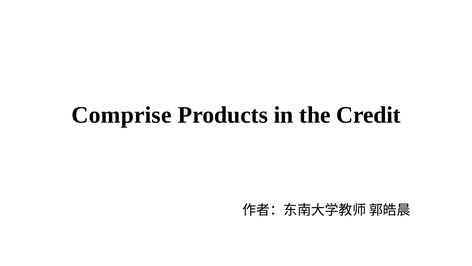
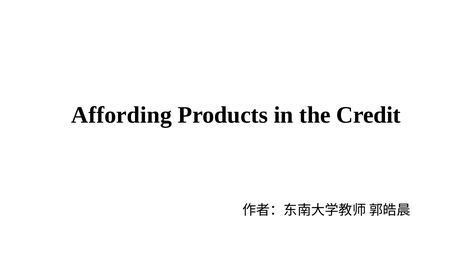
Comprise: Comprise -> Affording
